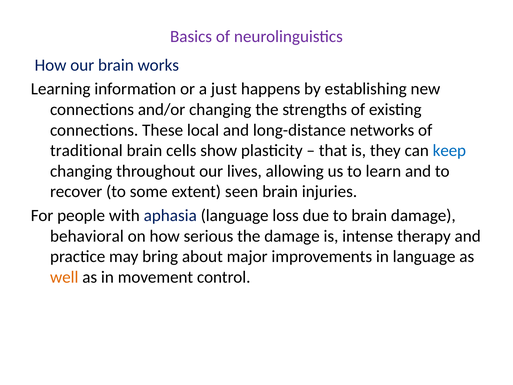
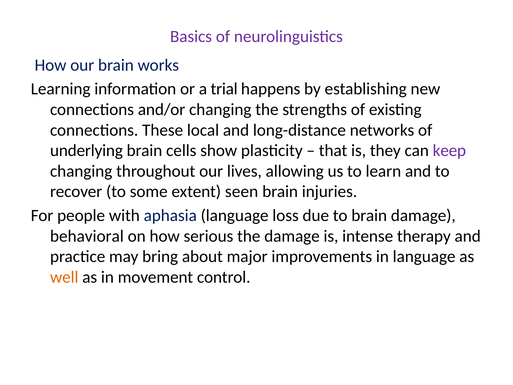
just: just -> trial
traditional: traditional -> underlying
keep colour: blue -> purple
